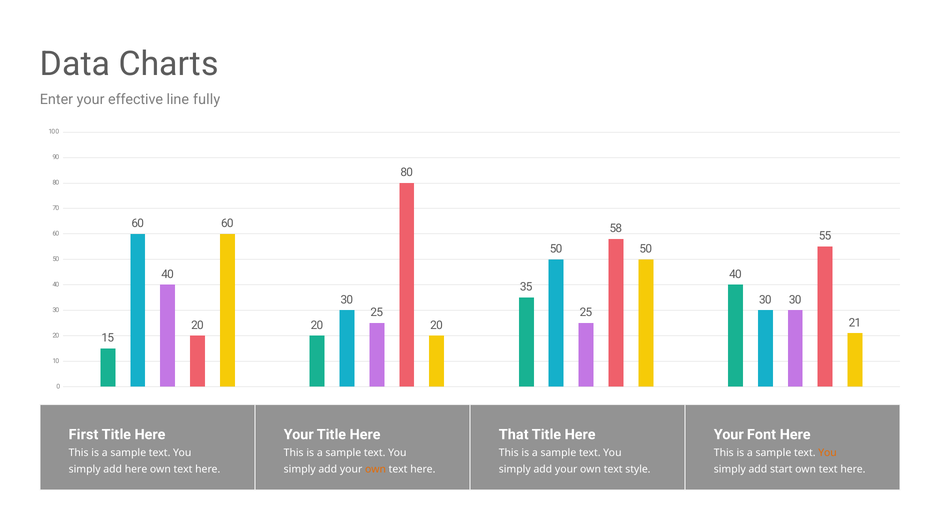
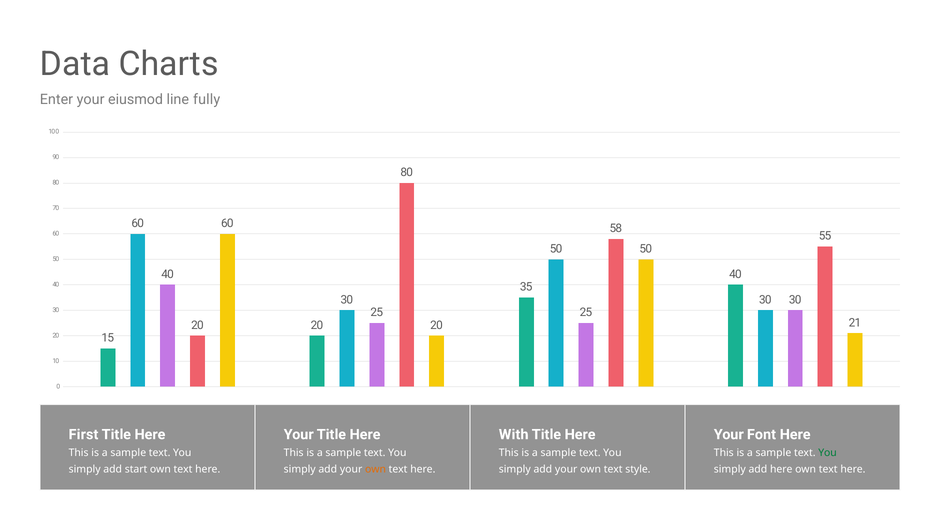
effective: effective -> eiusmod
That: That -> With
You at (828, 453) colour: orange -> green
add here: here -> start
add start: start -> here
